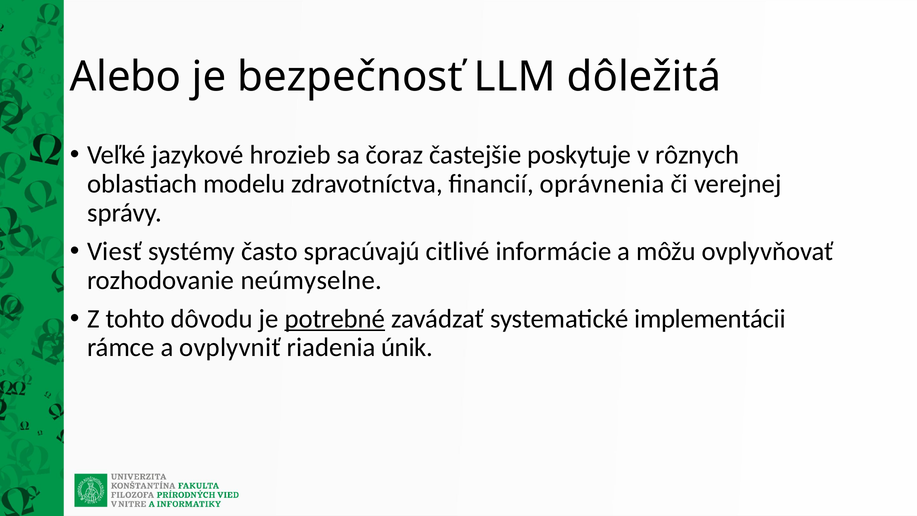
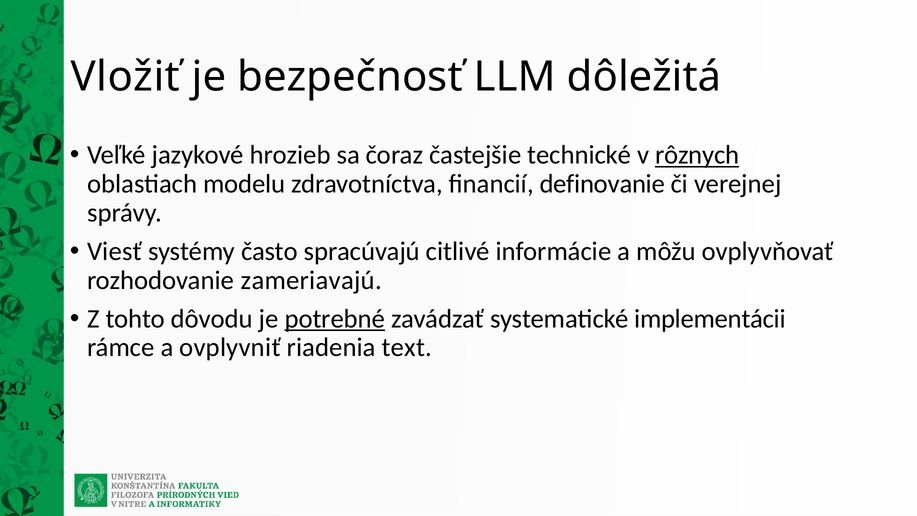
Alebo: Alebo -> Vložiť
poskytuje: poskytuje -> technické
rôznych underline: none -> present
oprávnenia: oprávnenia -> definovanie
neúmyselne: neúmyselne -> zameriavajú
únik: únik -> text
